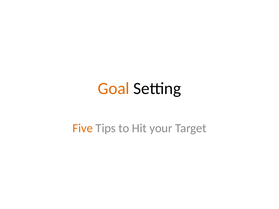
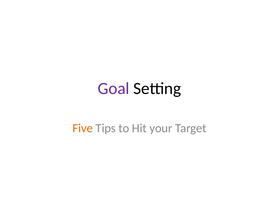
Goal colour: orange -> purple
